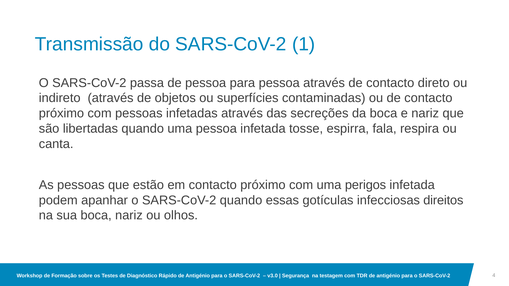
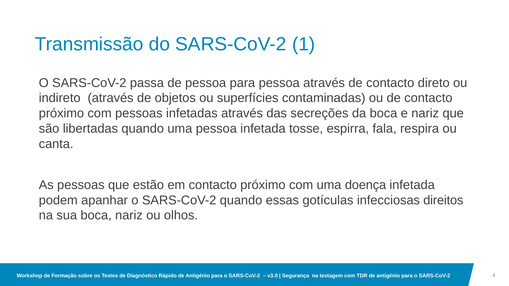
perigos: perigos -> doença
